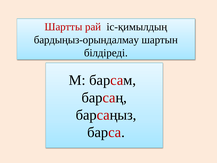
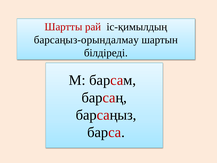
бардыңыз-орындалмау: бардыңыз-орындалмау -> барсаңыз-орындалмау
